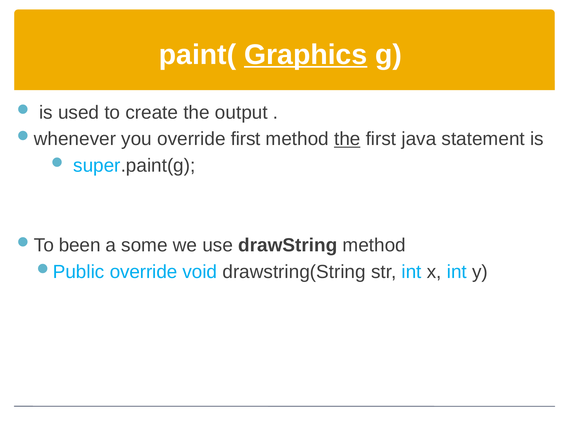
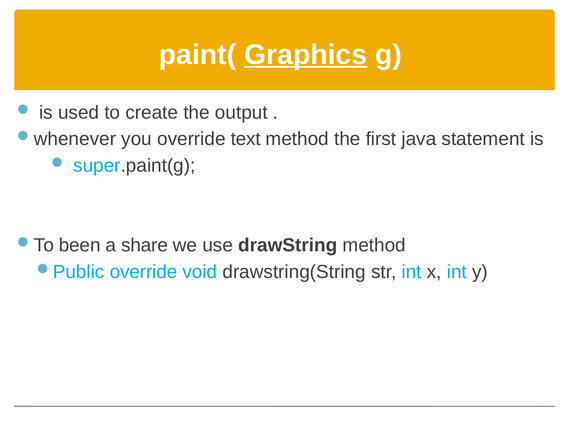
override first: first -> text
the at (347, 139) underline: present -> none
some: some -> share
